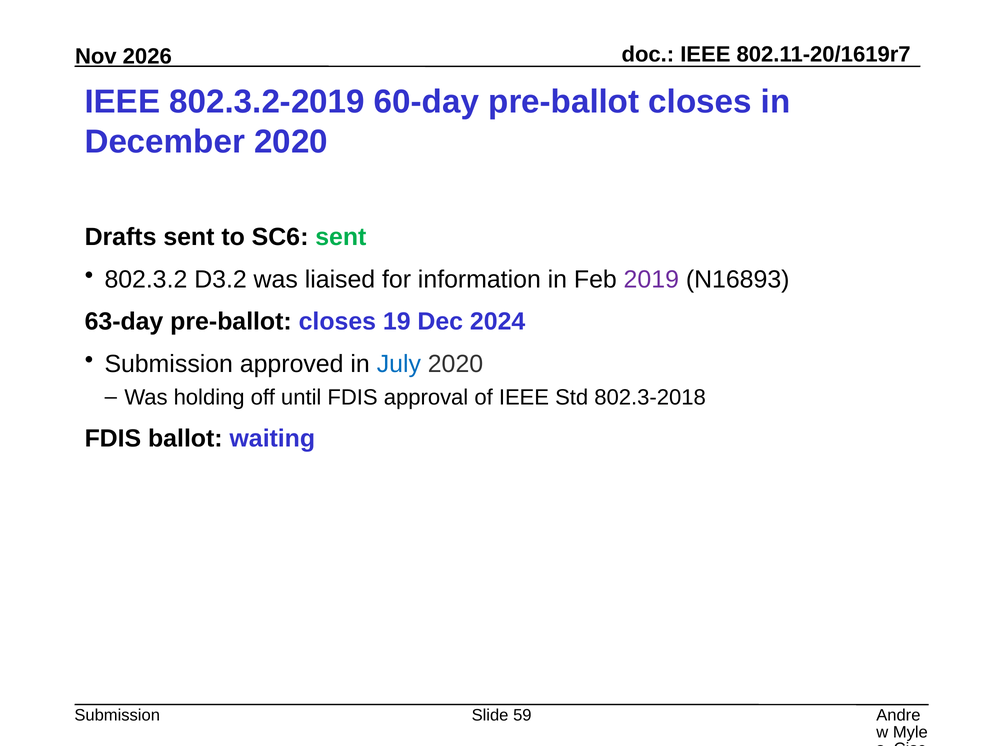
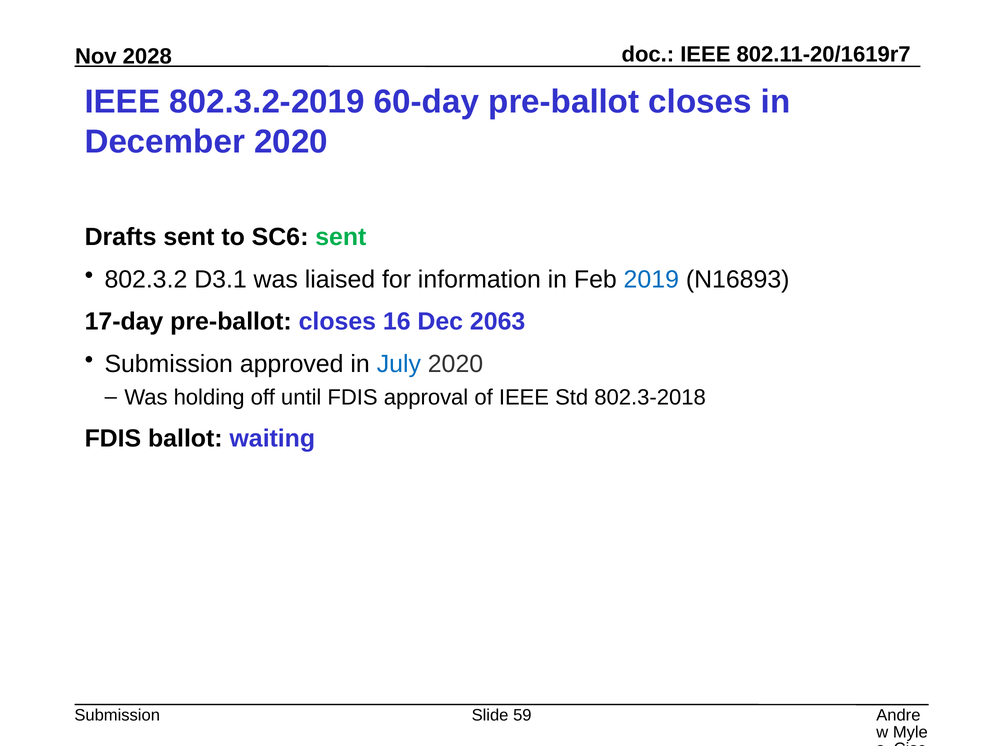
2026: 2026 -> 2028
D3.2: D3.2 -> D3.1
2019 colour: purple -> blue
63-day: 63-day -> 17-day
19: 19 -> 16
2024: 2024 -> 2063
